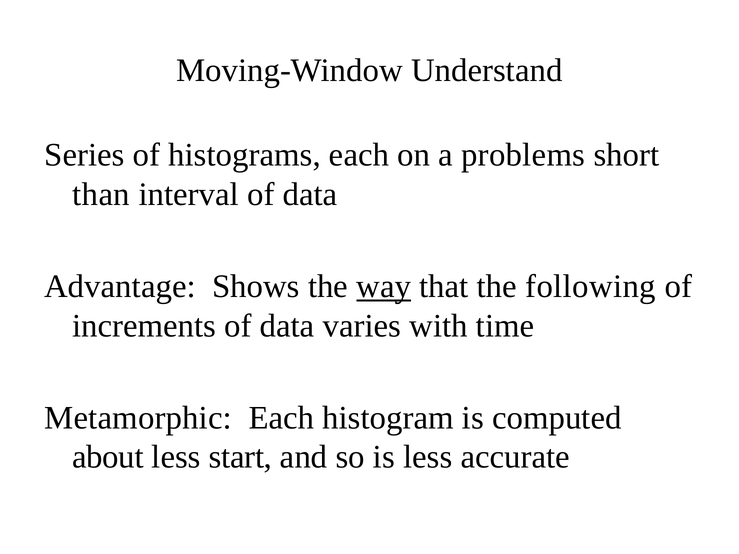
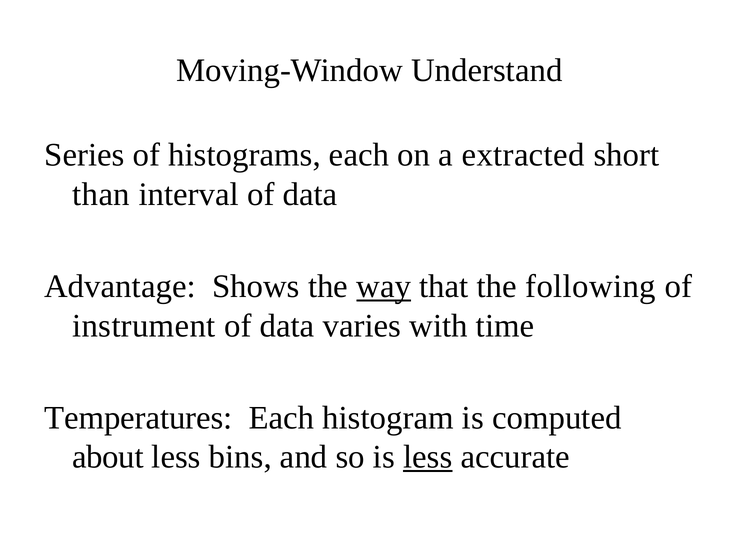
problems: problems -> extracted
increments: increments -> instrument
Metamorphic: Metamorphic -> Temperatures
start: start -> bins
less at (428, 457) underline: none -> present
